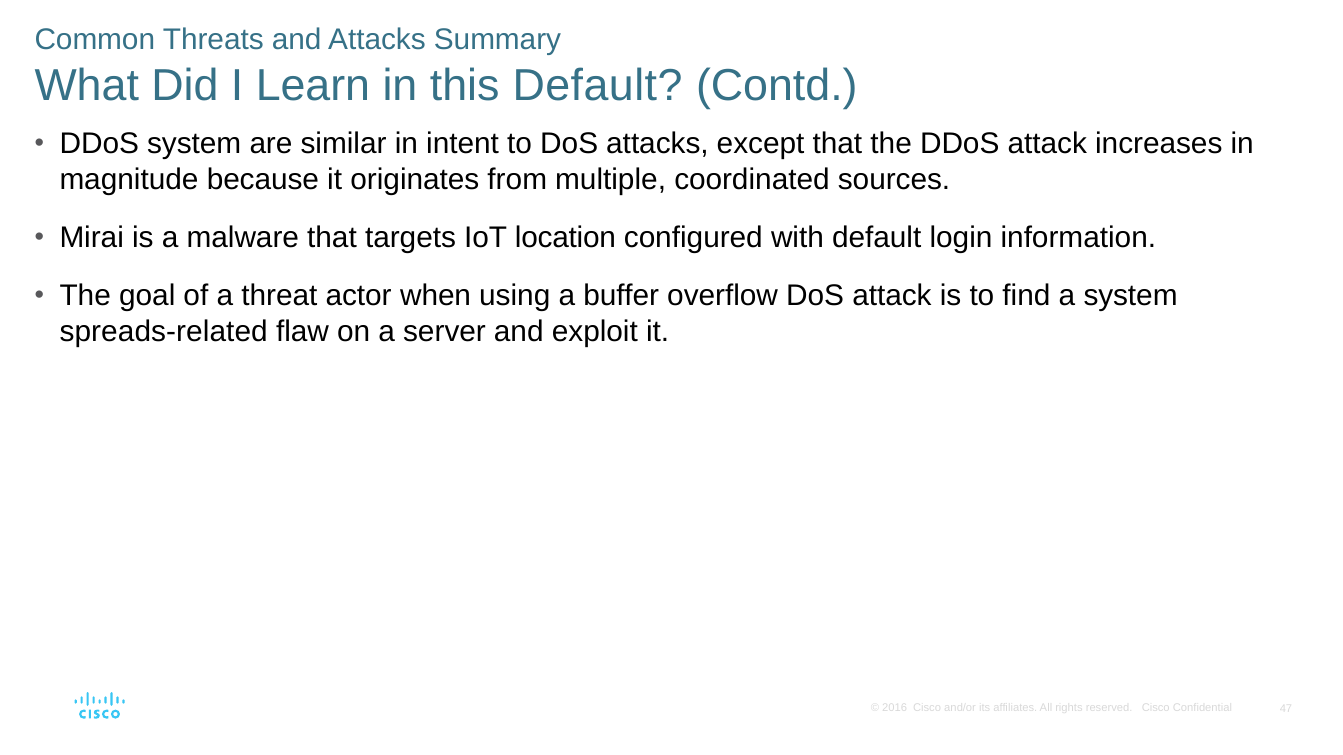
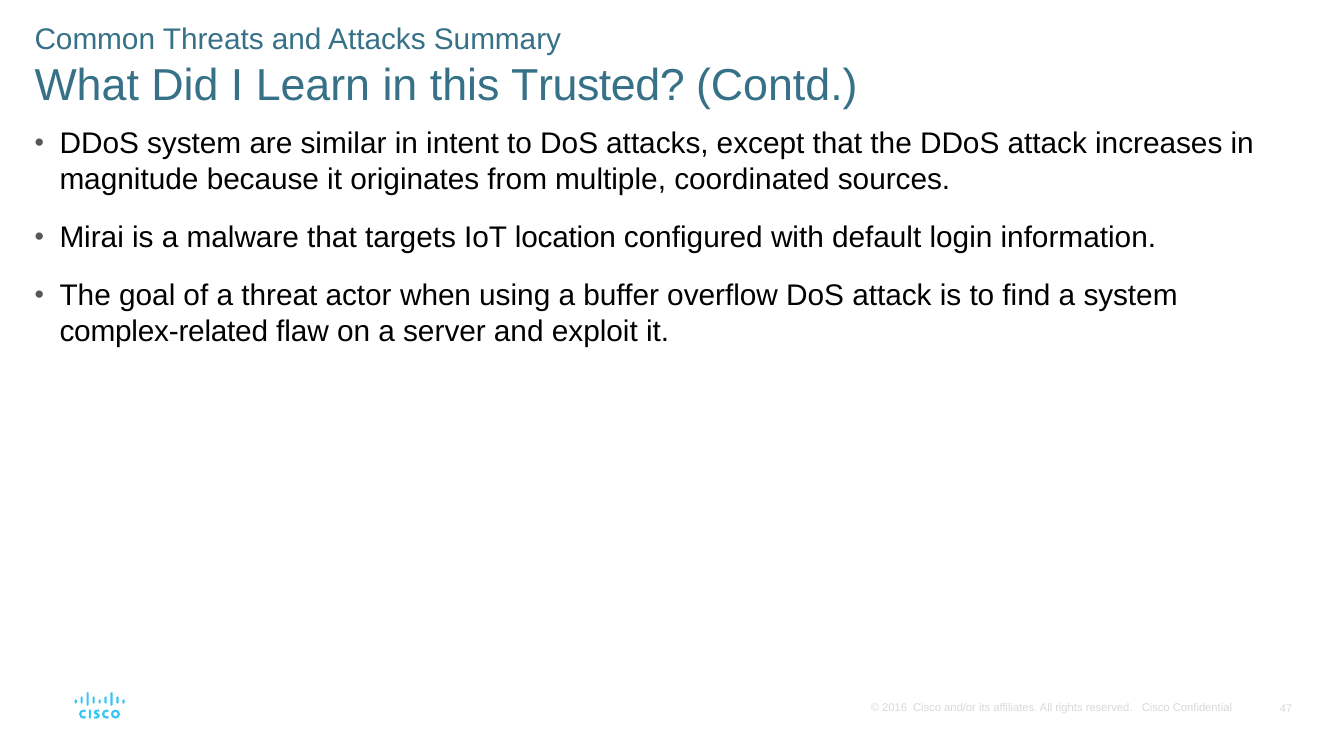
this Default: Default -> Trusted
spreads-related: spreads-related -> complex-related
